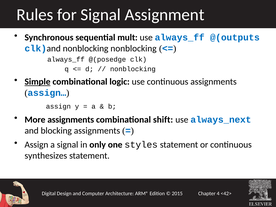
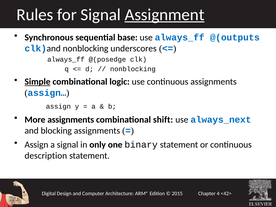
Assignment underline: none -> present
mult: mult -> base
nonblocking nonblocking: nonblocking -> underscores
styles: styles -> binary
synthesizes: synthesizes -> description
